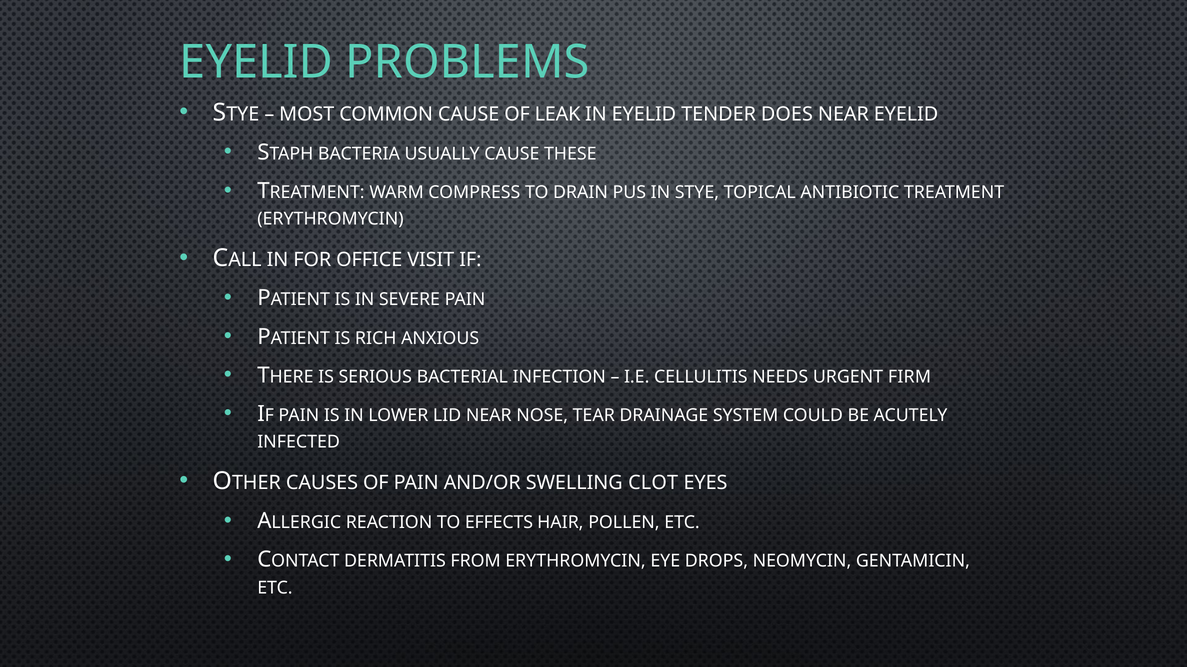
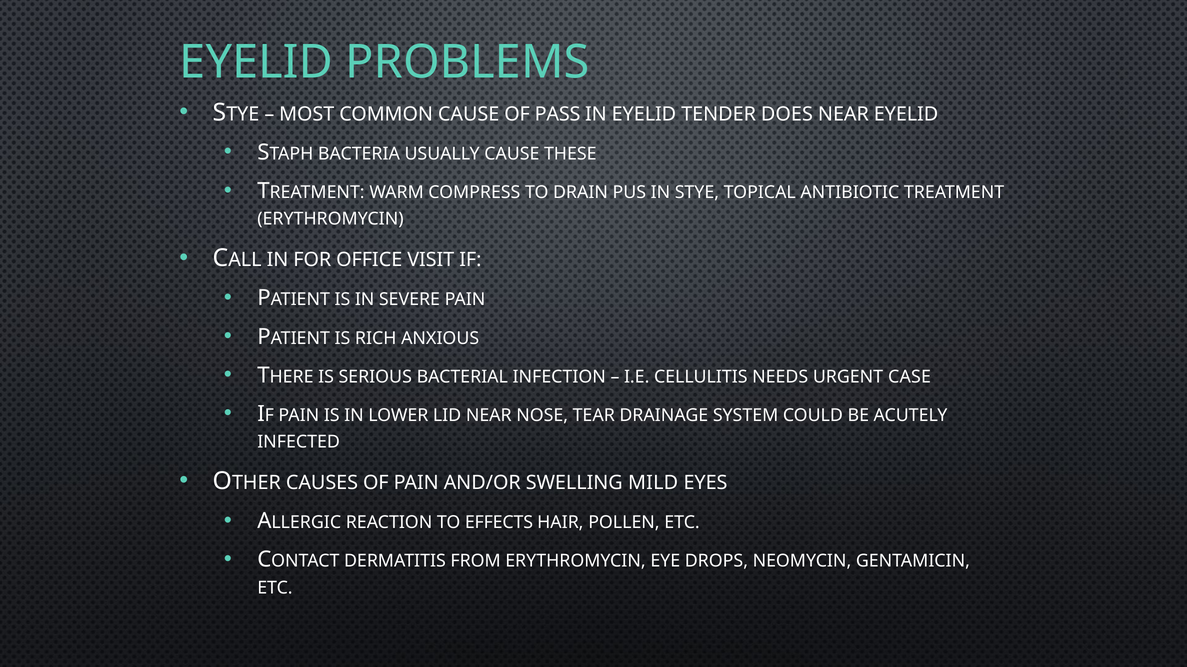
LEAK: LEAK -> PASS
FIRM: FIRM -> CASE
CLOT: CLOT -> MILD
